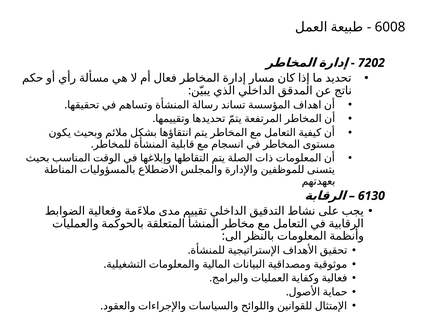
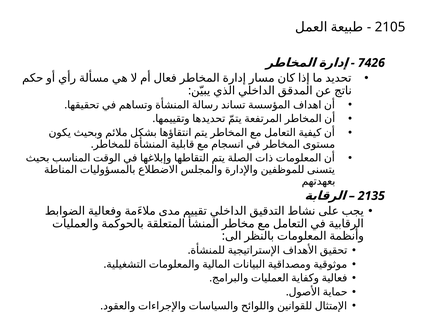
6008: 6008 -> 2105
7202: 7202 -> 7426
6130: 6130 -> 2135
